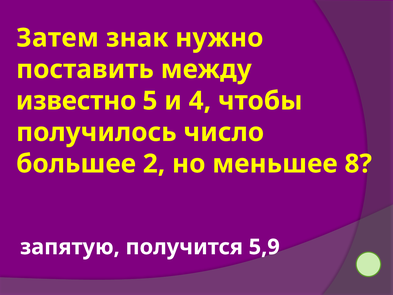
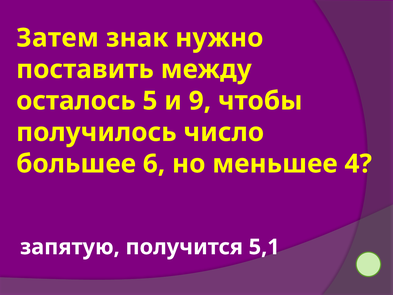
известно: известно -> осталось
4: 4 -> 9
2: 2 -> 6
8: 8 -> 4
5,9: 5,9 -> 5,1
